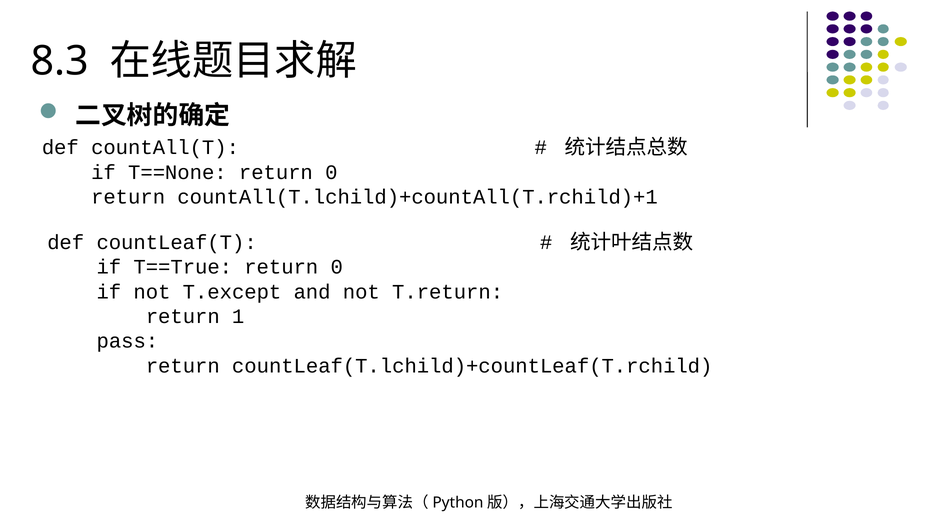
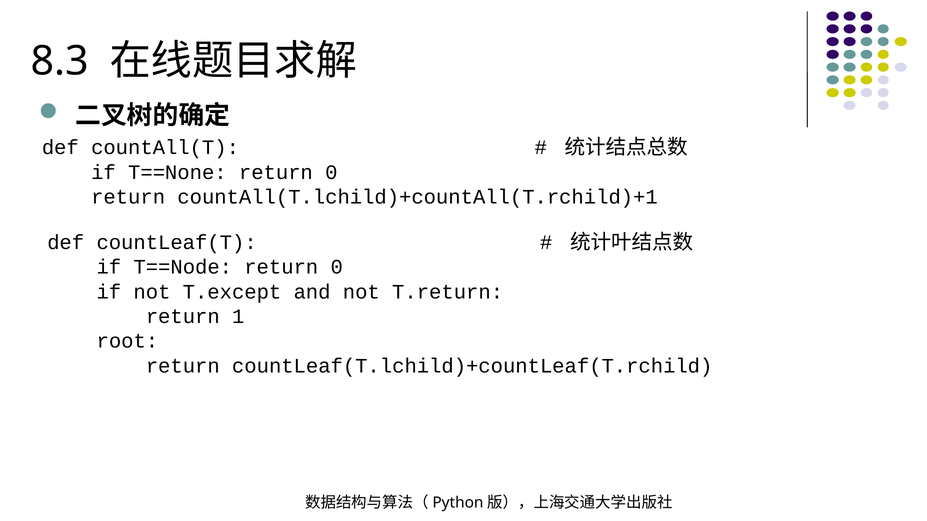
T==True: T==True -> T==Node
pass: pass -> root
